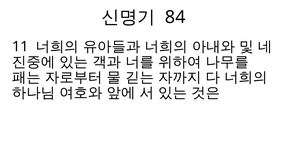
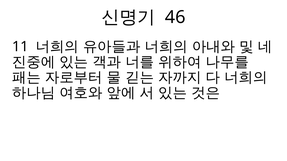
84: 84 -> 46
